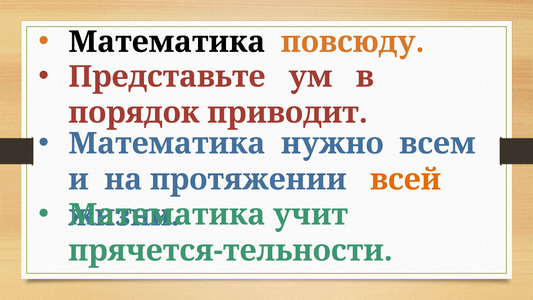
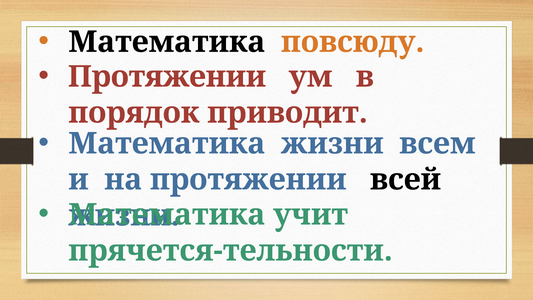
Представьте at (167, 77): Представьте -> Протяжении
Математика нужно: нужно -> жизни
всей colour: orange -> black
